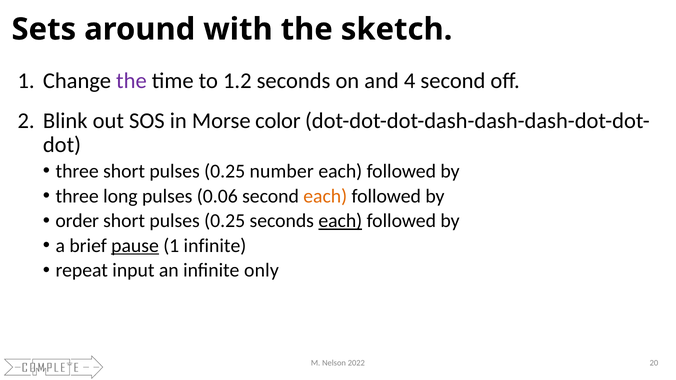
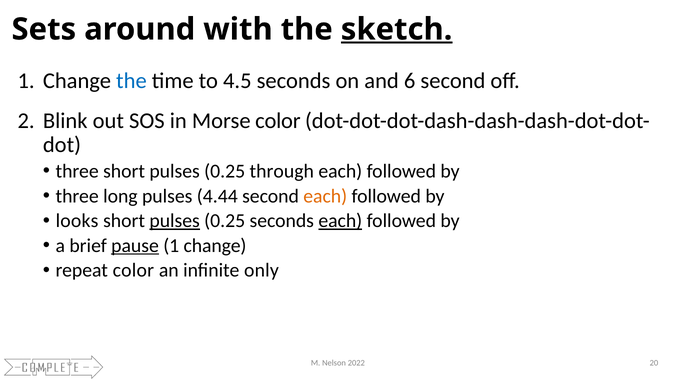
sketch underline: none -> present
the at (131, 81) colour: purple -> blue
1.2: 1.2 -> 4.5
4: 4 -> 6
number: number -> through
0.06: 0.06 -> 4.44
order: order -> looks
pulses at (175, 221) underline: none -> present
infinite at (215, 246): infinite -> change
repeat input: input -> color
